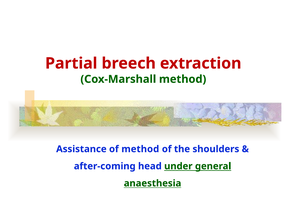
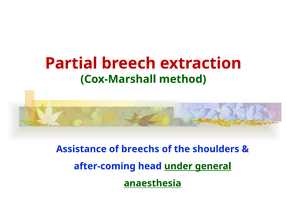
of method: method -> breechs
